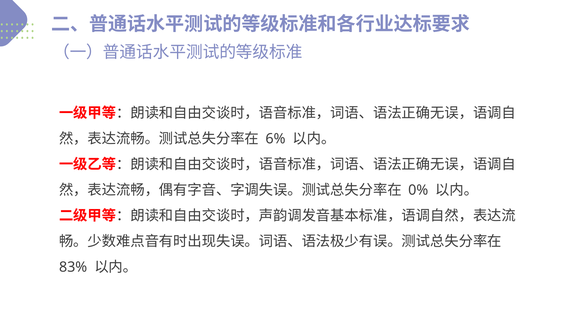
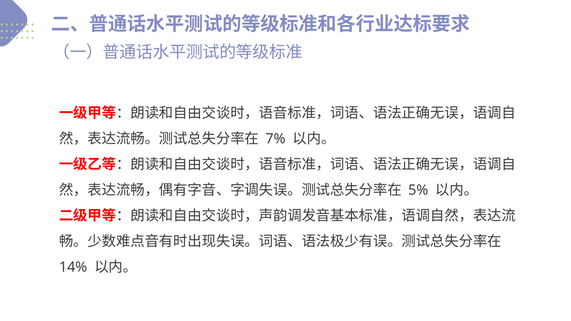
6%: 6% -> 7%
0%: 0% -> 5%
83%: 83% -> 14%
